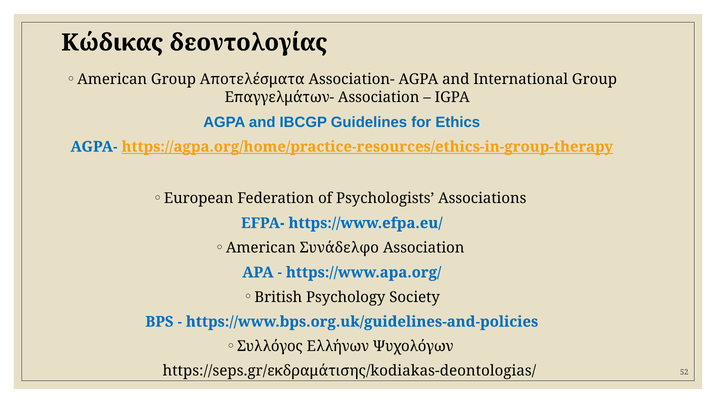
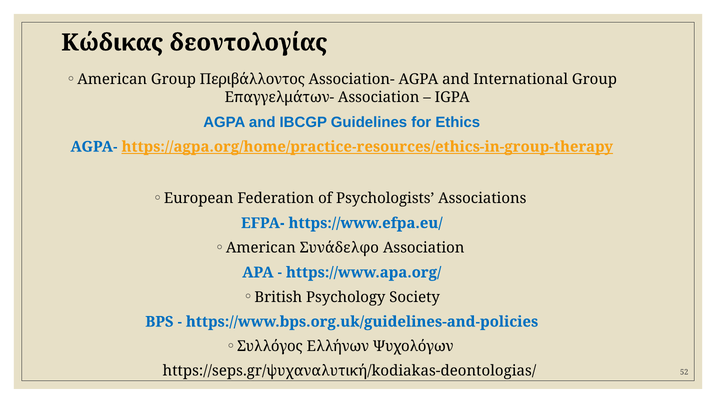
Αποτελέσματα: Αποτελέσματα -> Περιβάλλοντος
https://seps.gr/εκδραμάτισης/kodiakas-deontologias/: https://seps.gr/εκδραμάτισης/kodiakas-deontologias/ -> https://seps.gr/ψυχαναλυτική/kodiakas-deontologias/
